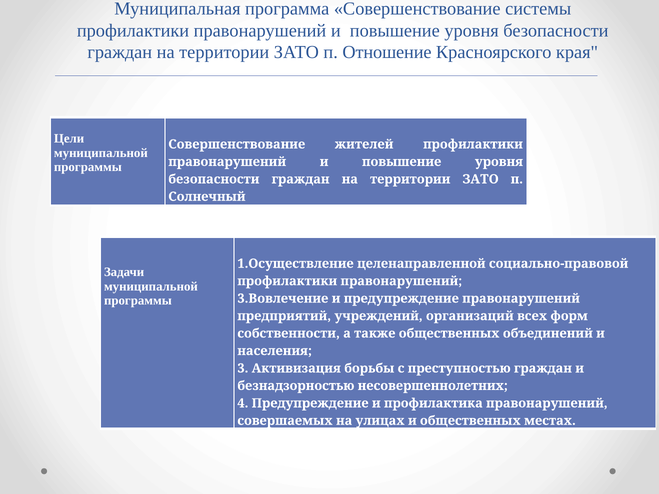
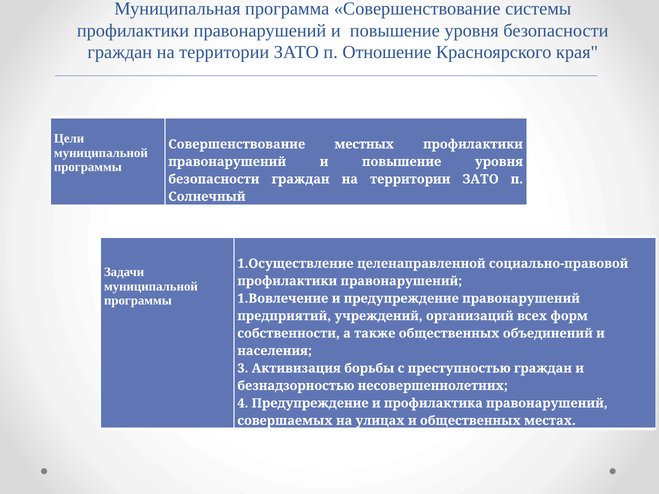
жителей: жителей -> местных
3.Вовлечение: 3.Вовлечение -> 1.Вовлечение
